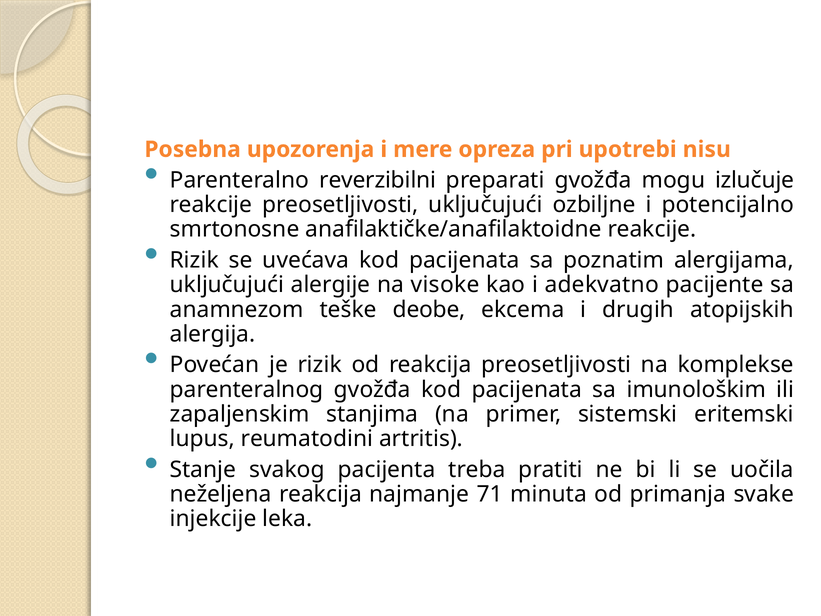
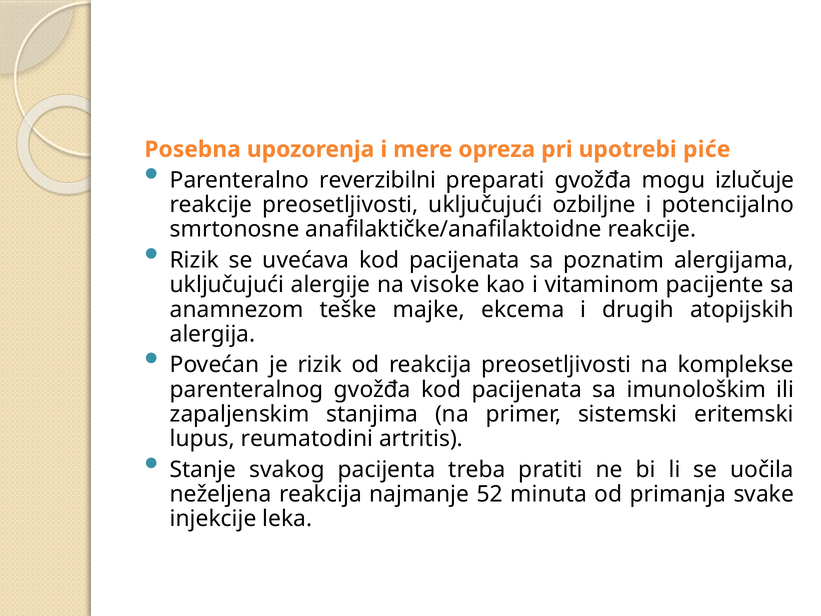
nisu: nisu -> piće
adekvatno: adekvatno -> vitaminom
deobe: deobe -> majke
71: 71 -> 52
